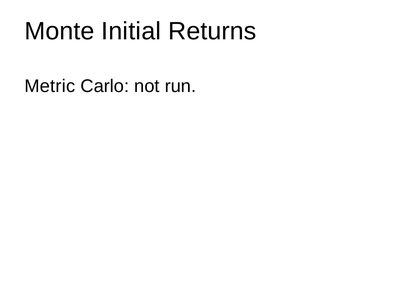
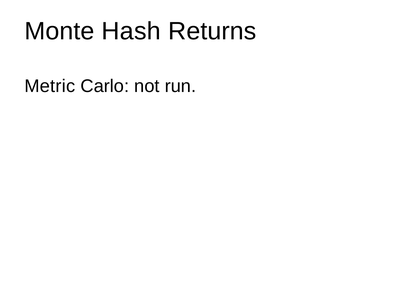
Initial: Initial -> Hash
